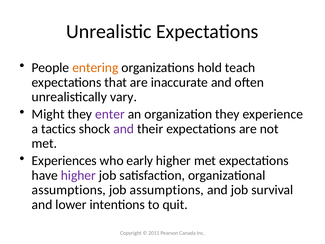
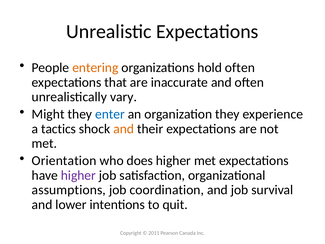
hold teach: teach -> often
enter colour: purple -> blue
and at (124, 129) colour: purple -> orange
Experiences: Experiences -> Orientation
early: early -> does
job assumptions: assumptions -> coordination
